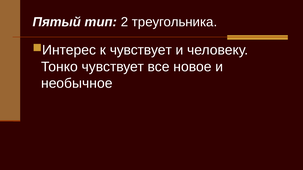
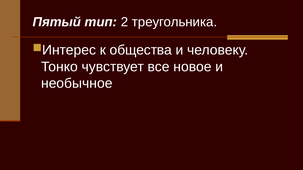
к чувствует: чувствует -> общества
